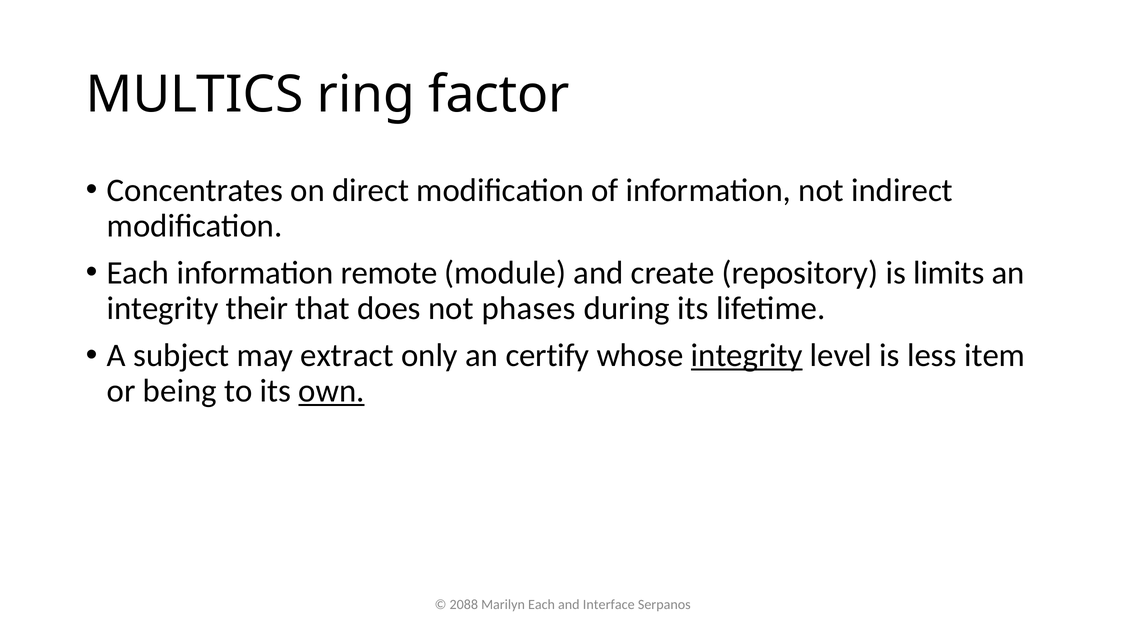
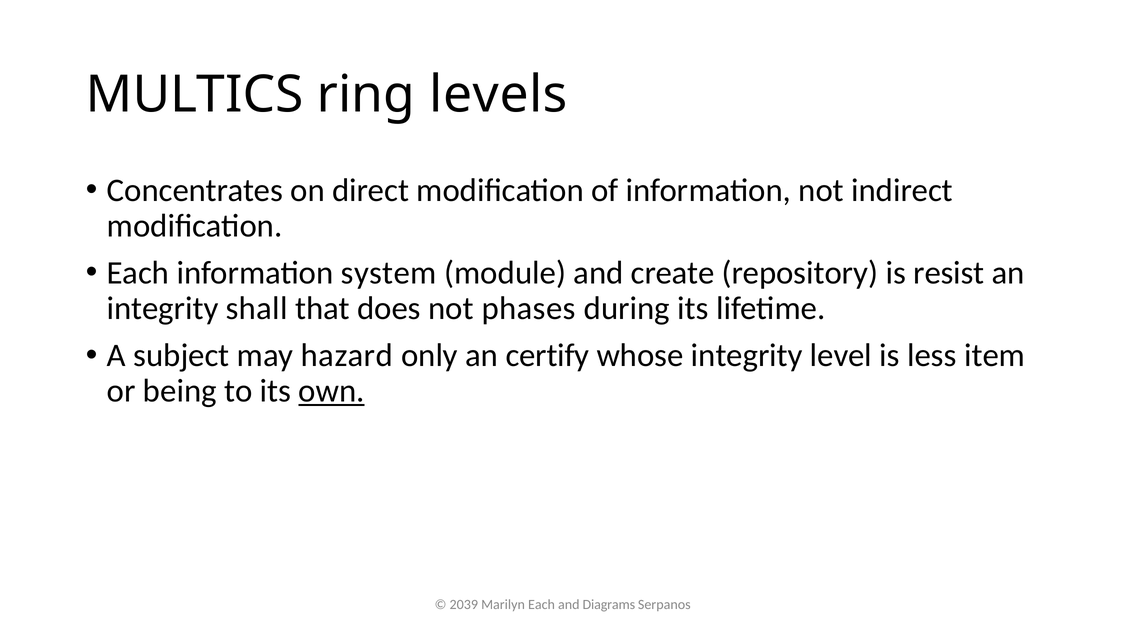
factor: factor -> levels
remote: remote -> system
limits: limits -> resist
their: their -> shall
extract: extract -> hazard
integrity at (747, 356) underline: present -> none
2088: 2088 -> 2039
Interface: Interface -> Diagrams
